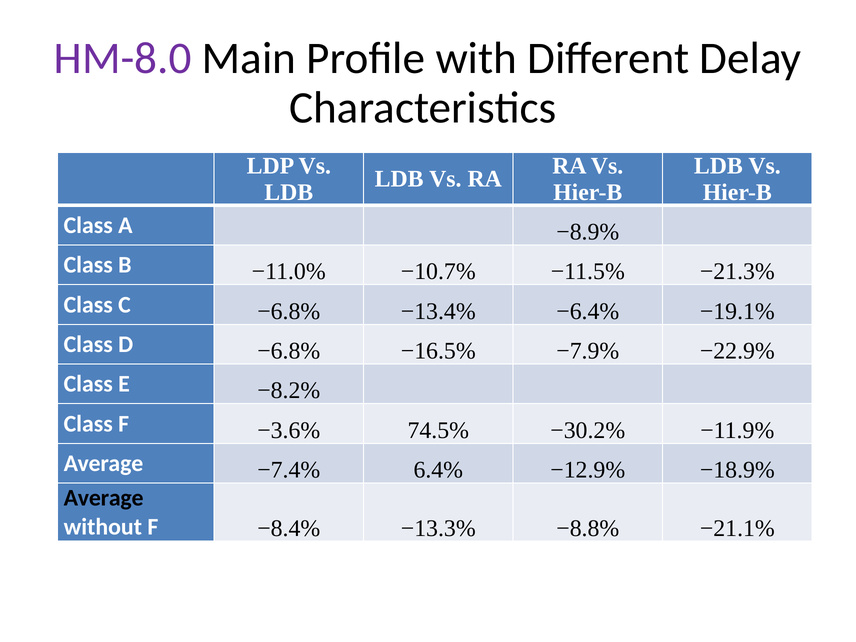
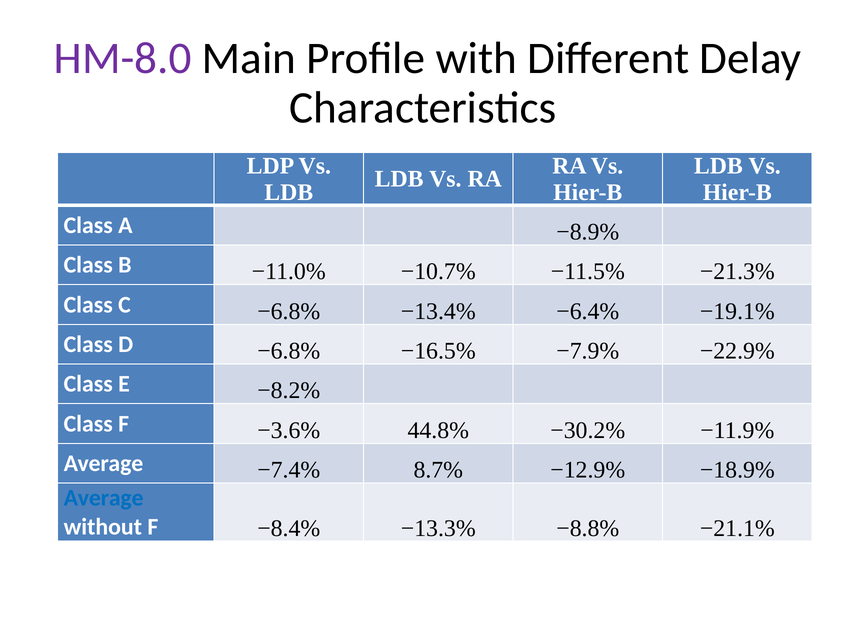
74.5%: 74.5% -> 44.8%
6.4%: 6.4% -> 8.7%
Average at (104, 498) colour: black -> blue
